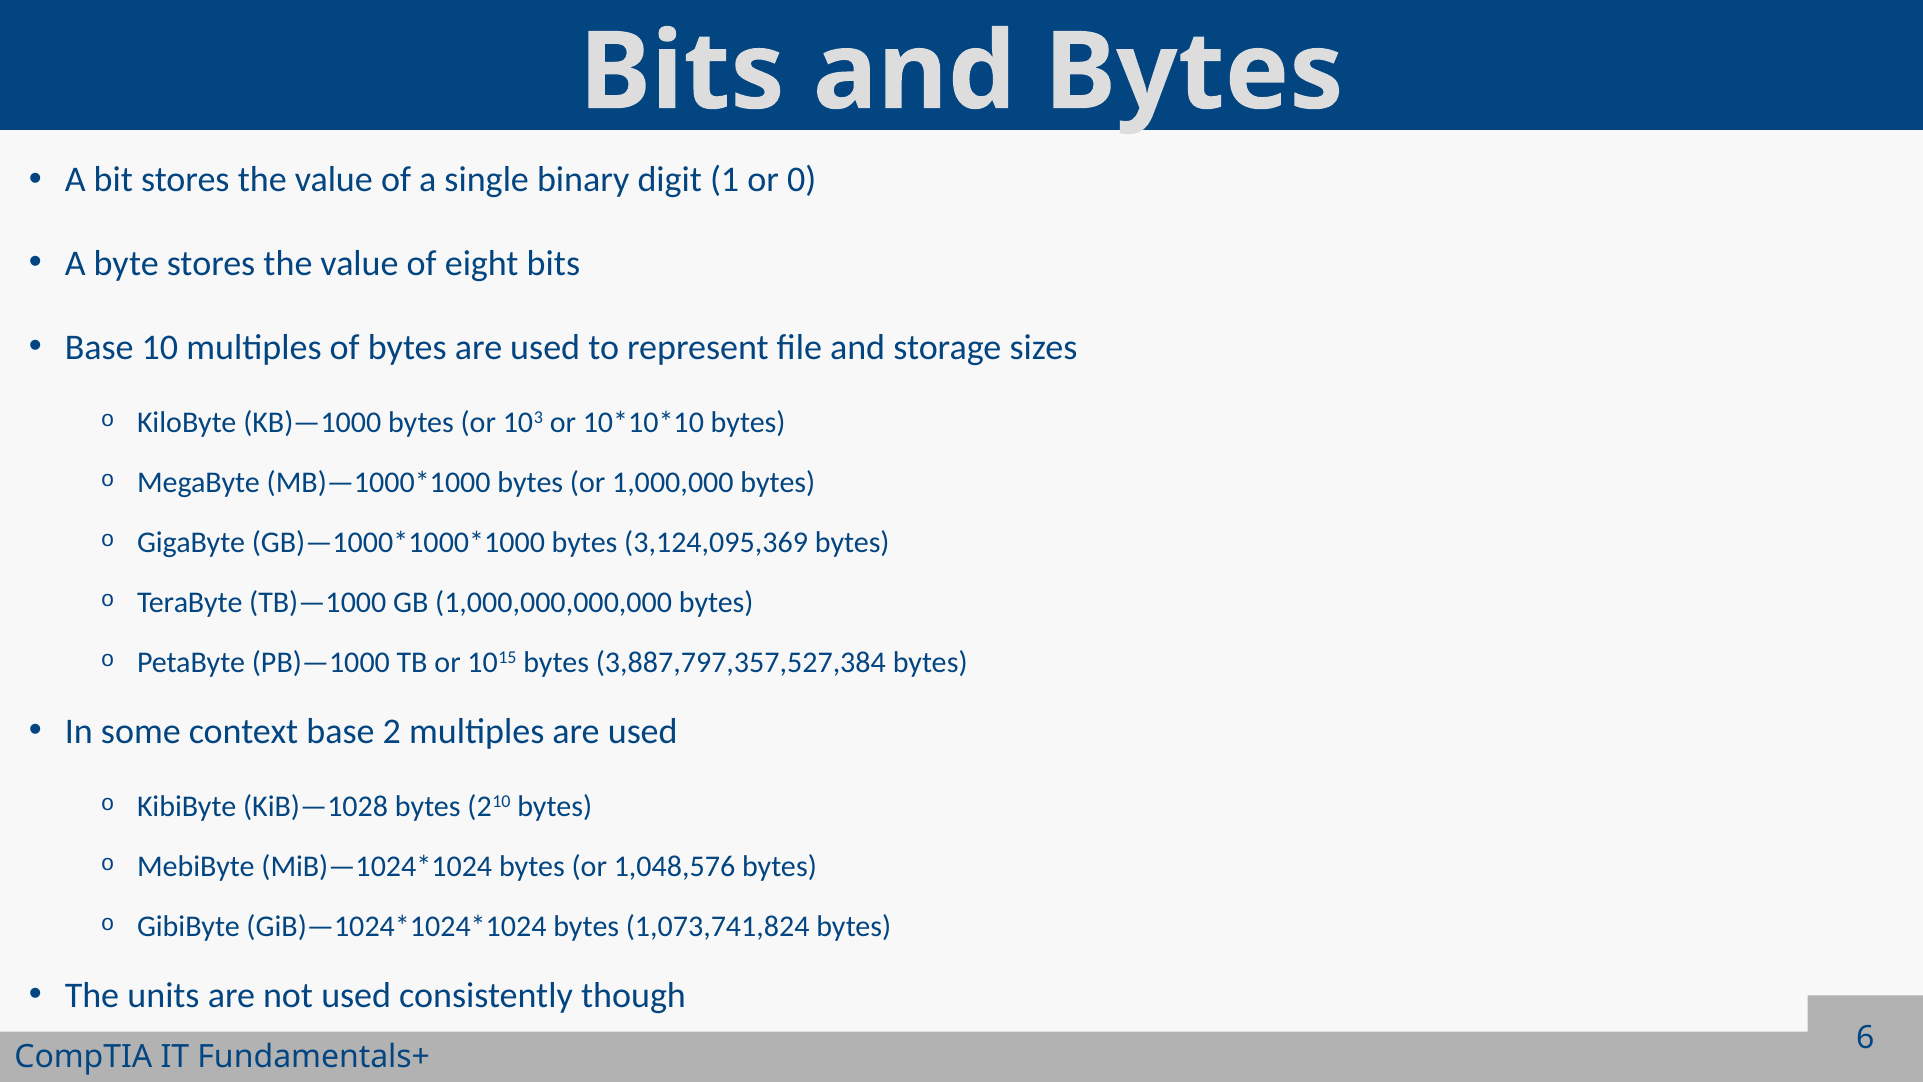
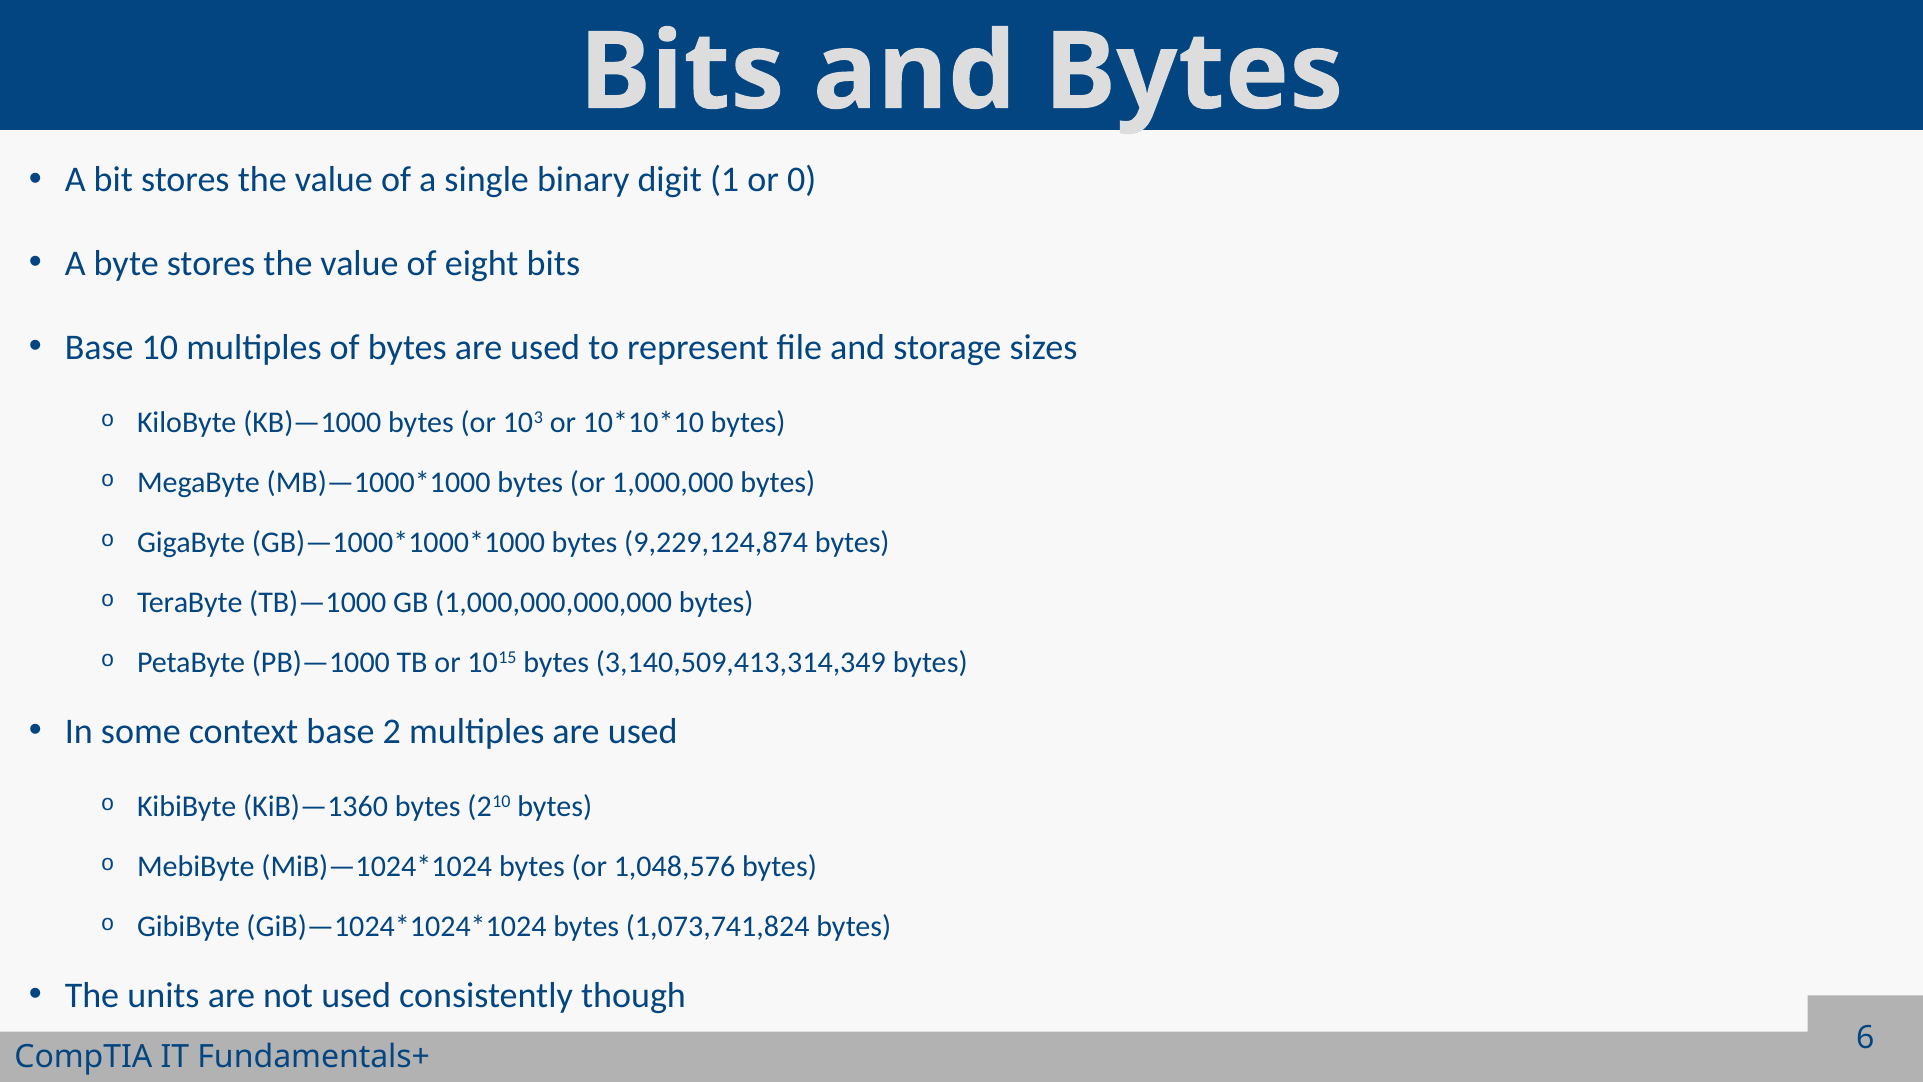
3,124,095,369: 3,124,095,369 -> 9,229,124,874
3,887,797,357,527,384: 3,887,797,357,527,384 -> 3,140,509,413,314,349
KiB)—1028: KiB)—1028 -> KiB)—1360
